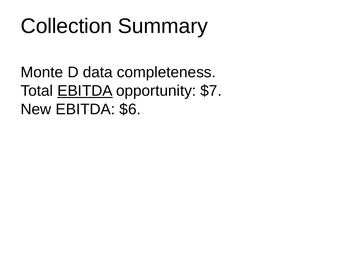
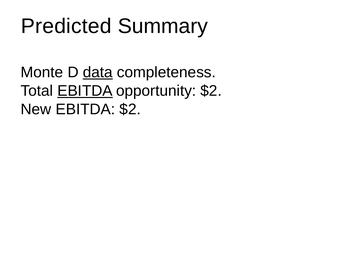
Collection: Collection -> Predicted
data underline: none -> present
opportunity $7: $7 -> $2
EBITDA $6: $6 -> $2
